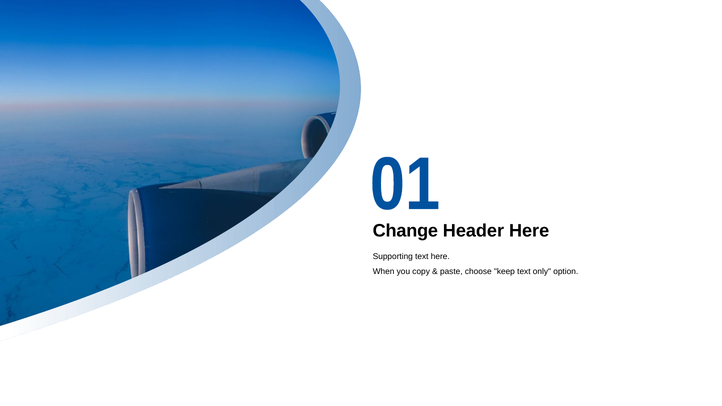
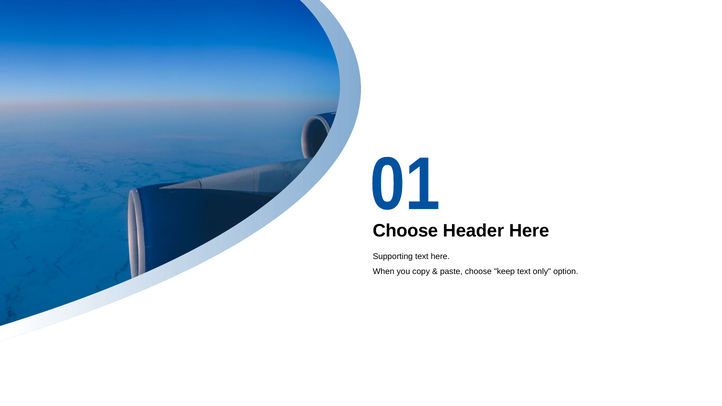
Change at (405, 231): Change -> Choose
